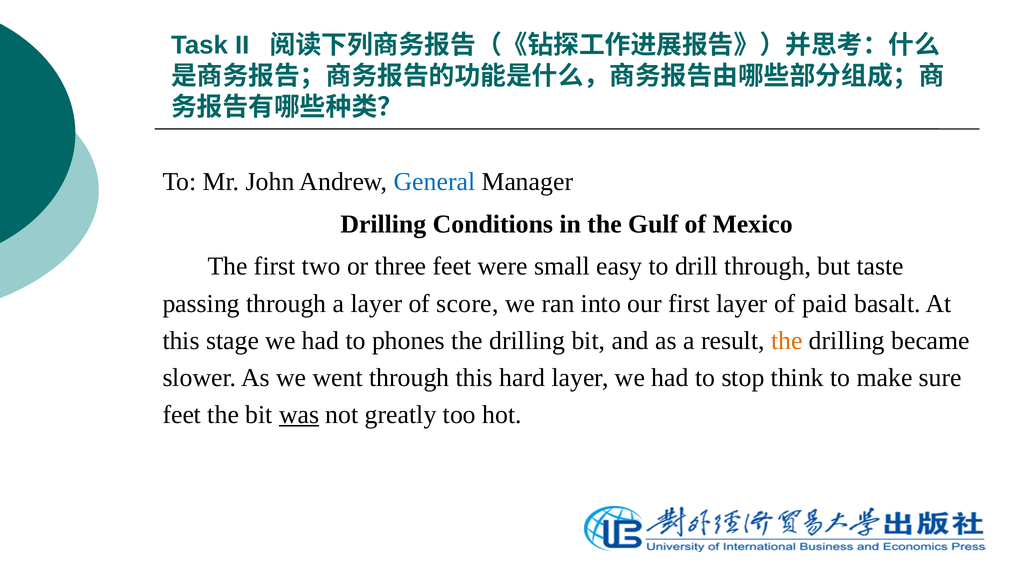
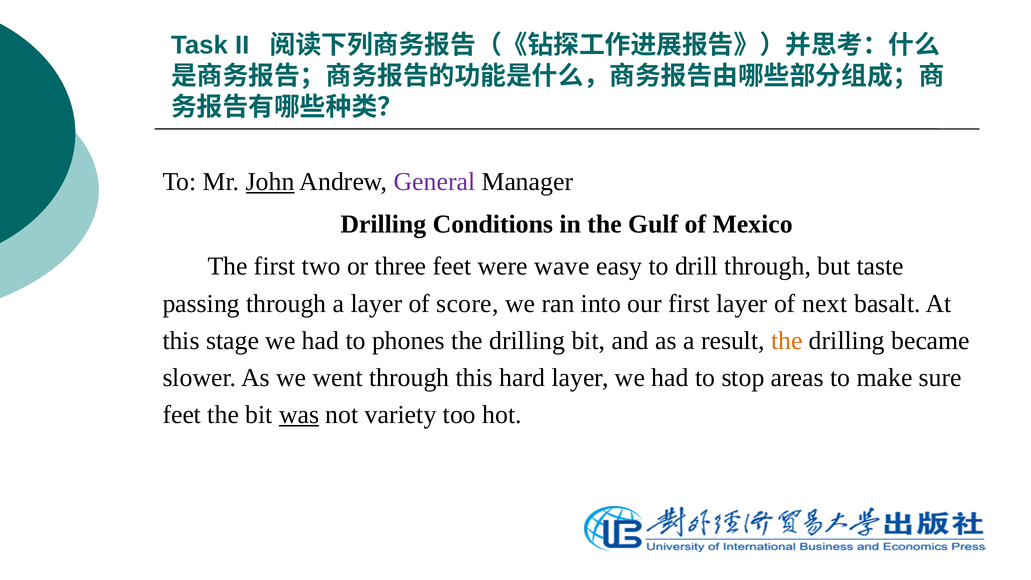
John underline: none -> present
General colour: blue -> purple
small: small -> wave
paid: paid -> next
think: think -> areas
greatly: greatly -> variety
